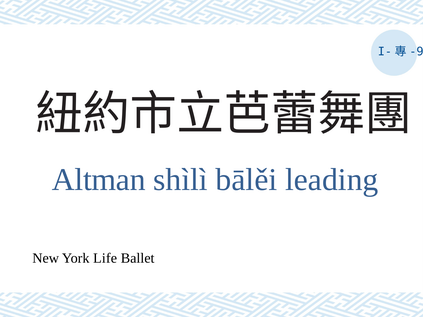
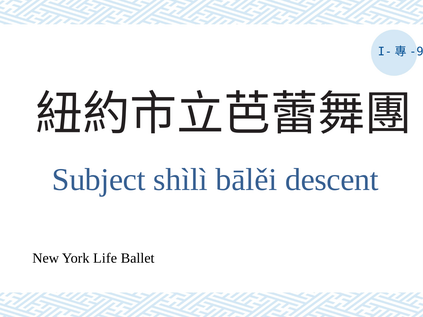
Altman: Altman -> Subject
leading: leading -> descent
